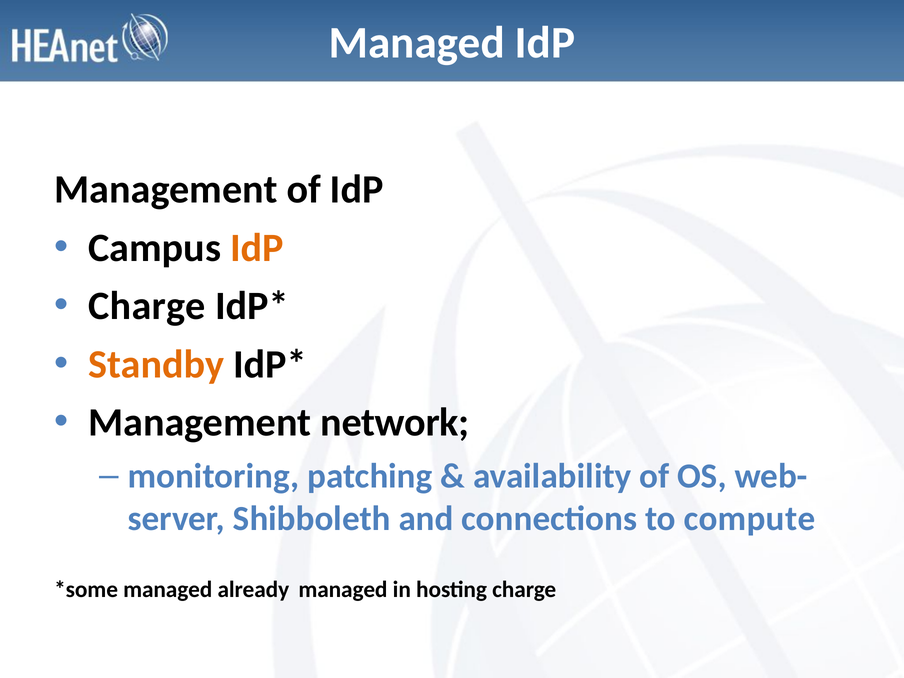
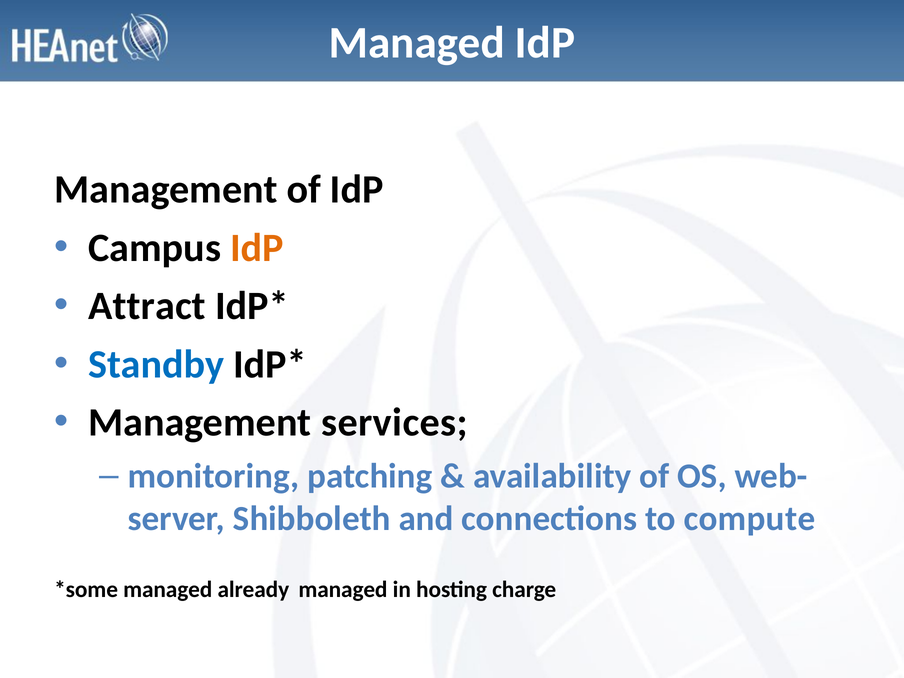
Charge at (147, 306): Charge -> Attract
Standby colour: orange -> blue
network: network -> services
